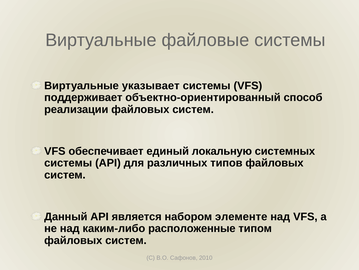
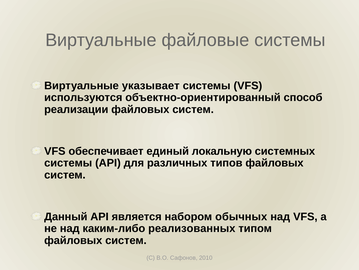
поддерживает: поддерживает -> используются
элементе: элементе -> обычных
расположенные: расположенные -> реализованных
